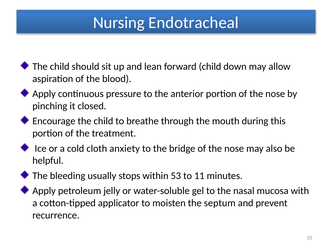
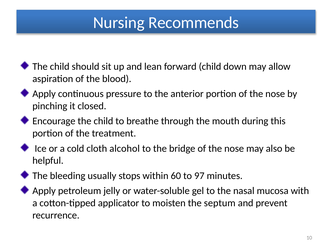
Endotracheal: Endotracheal -> Recommends
anxiety: anxiety -> alcohol
53: 53 -> 60
11: 11 -> 97
